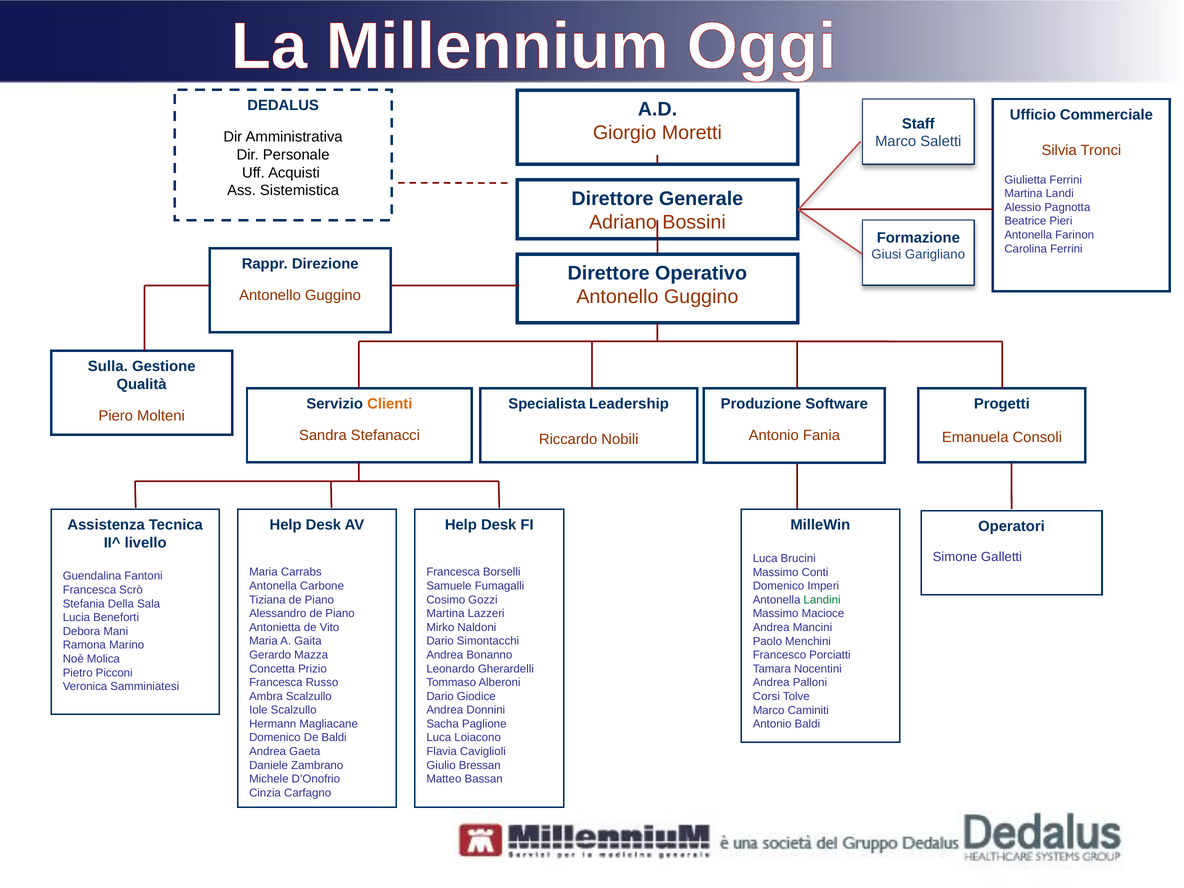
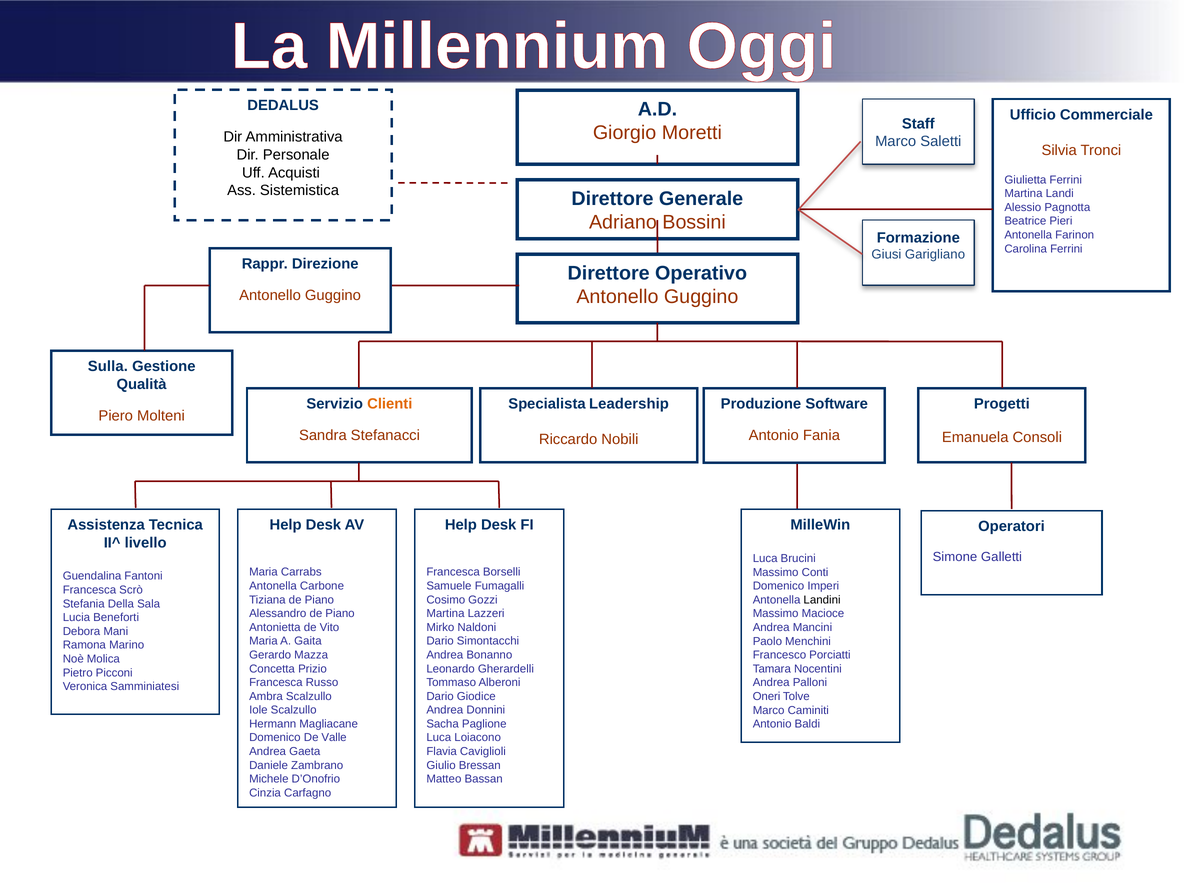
Landini colour: green -> black
Corsi: Corsi -> Oneri
De Baldi: Baldi -> Valle
